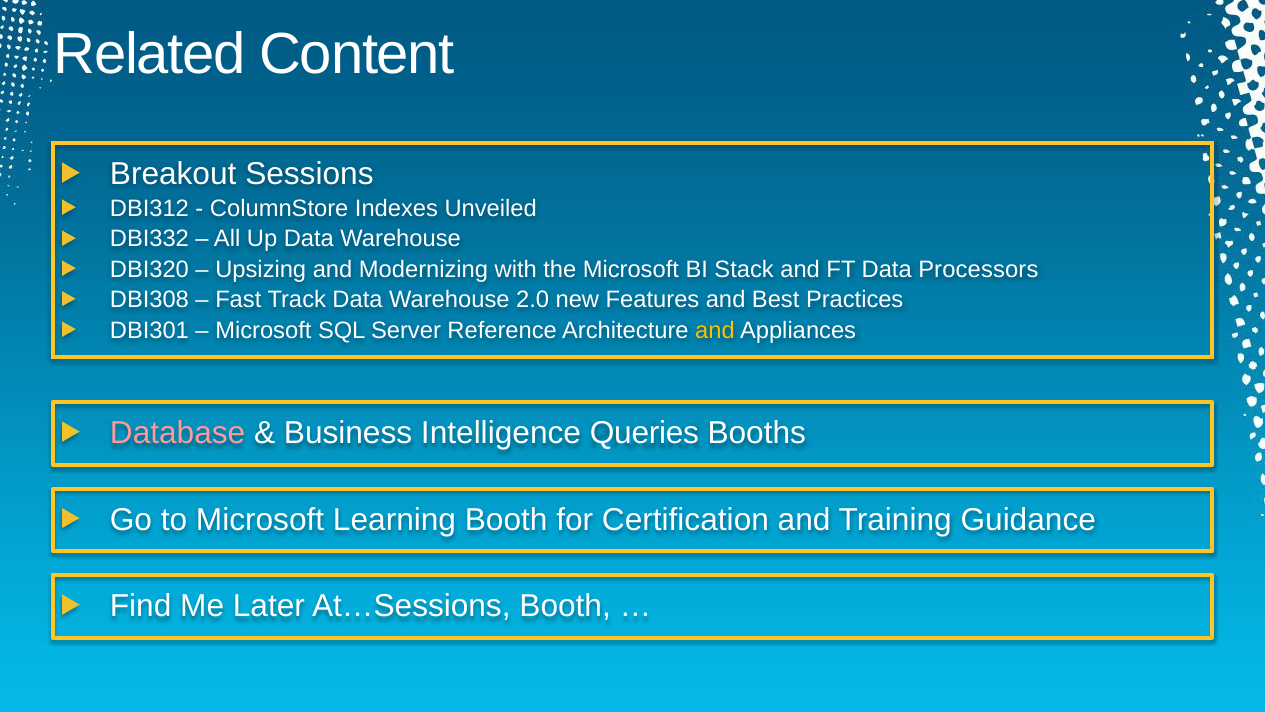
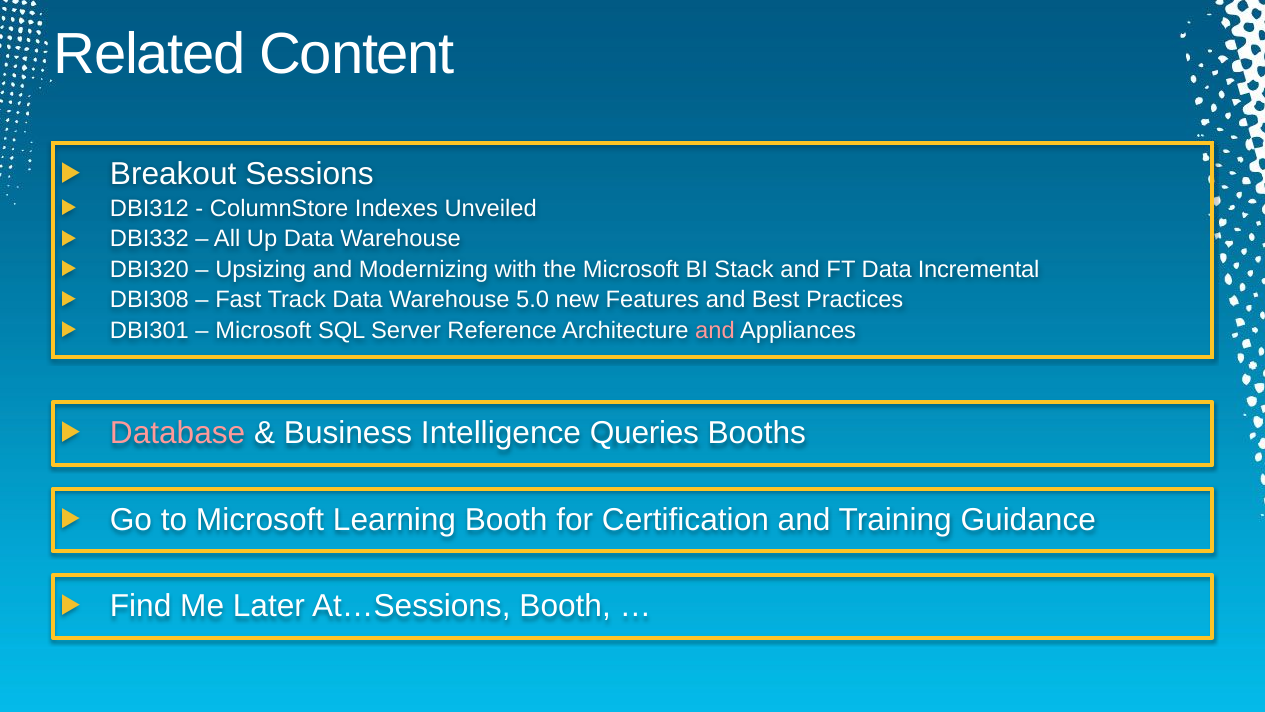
Processors: Processors -> Incremental
2.0: 2.0 -> 5.0
and at (715, 330) colour: yellow -> pink
